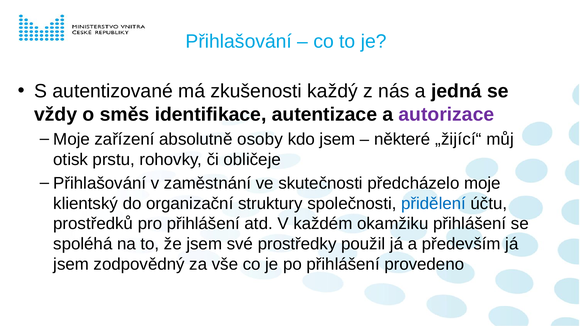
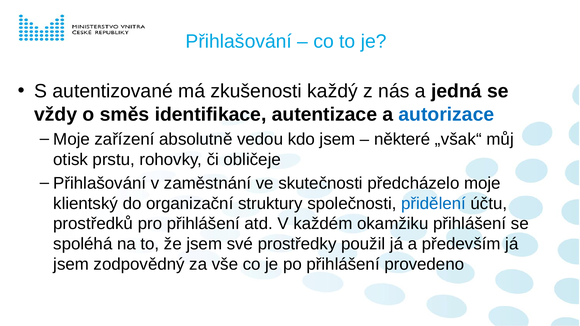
autorizace colour: purple -> blue
osoby: osoby -> vedou
„žijící“: „žijící“ -> „však“
